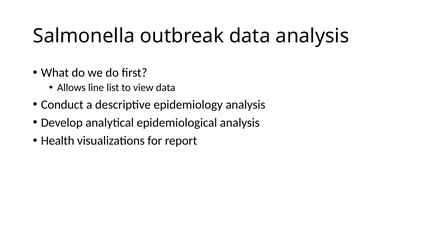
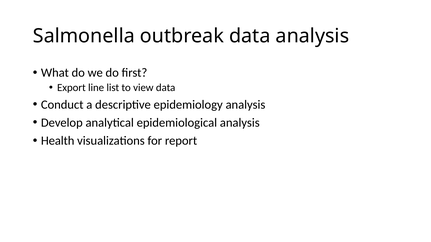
Allows: Allows -> Export
